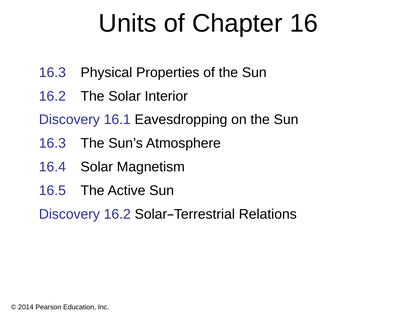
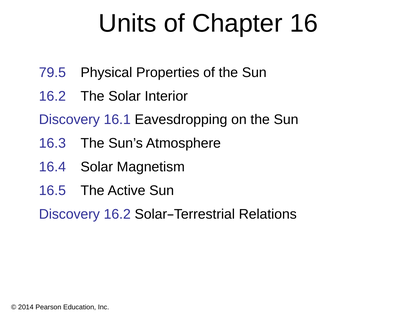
16.3 at (52, 72): 16.3 -> 79.5
